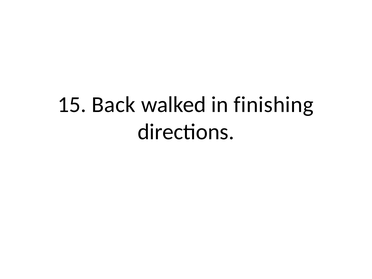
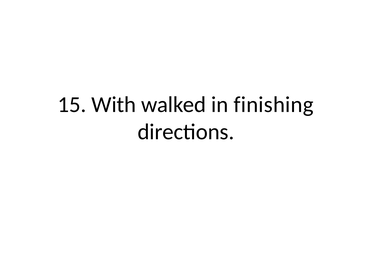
Back: Back -> With
